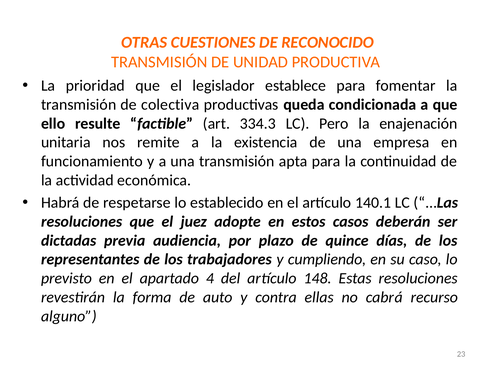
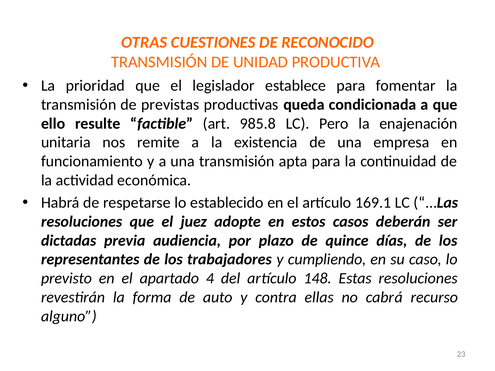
colectiva: colectiva -> previstas
334.3: 334.3 -> 985.8
140.1: 140.1 -> 169.1
